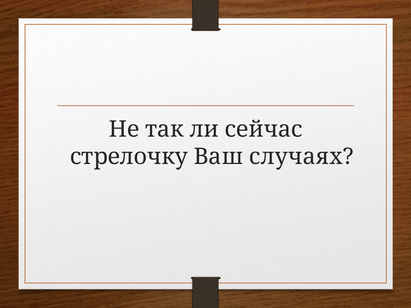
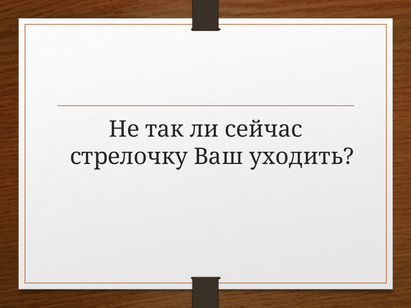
случаях: случаях -> уходить
